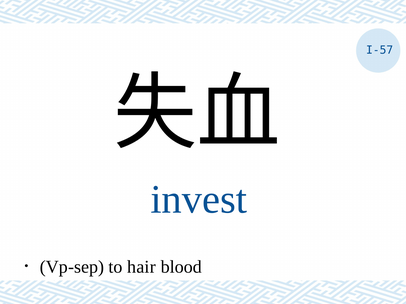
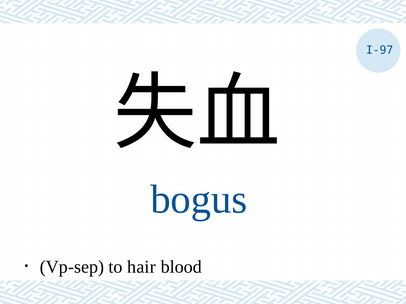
I-57: I-57 -> I-97
invest: invest -> bogus
